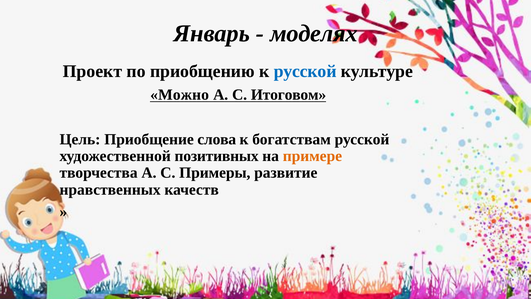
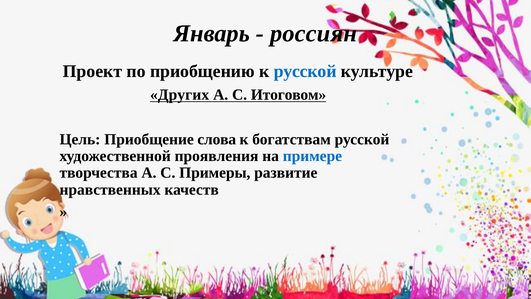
моделях: моделях -> россиян
Можно: Можно -> Других
позитивных: позитивных -> проявления
примере colour: orange -> blue
